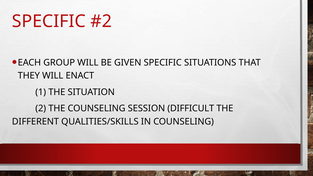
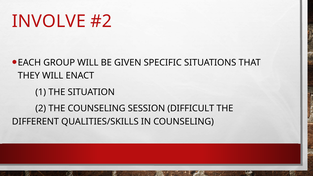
SPECIFIC at (49, 21): SPECIFIC -> INVOLVE
